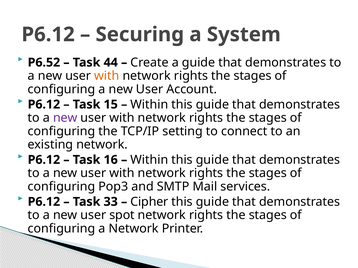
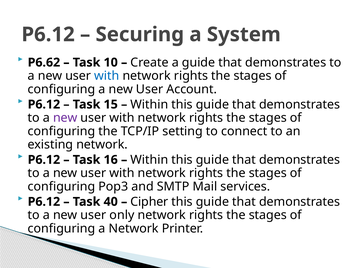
P6.52: P6.52 -> P6.62
44: 44 -> 10
with at (107, 76) colour: orange -> blue
33: 33 -> 40
spot: spot -> only
